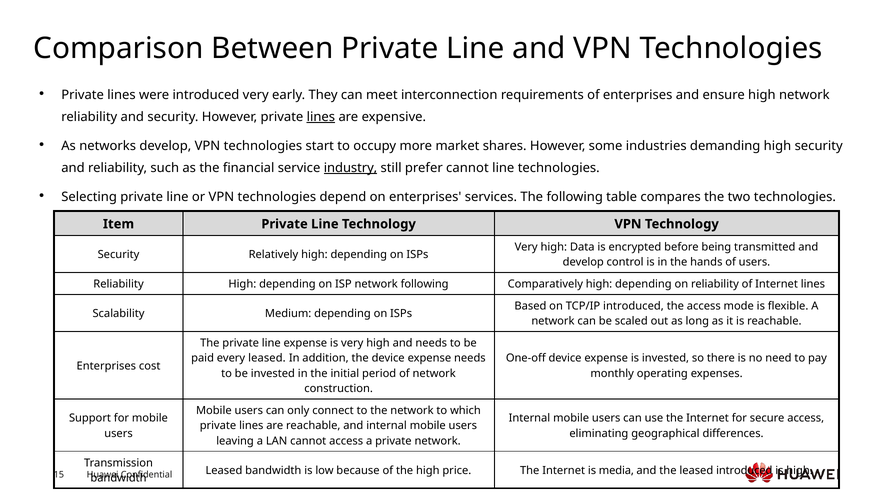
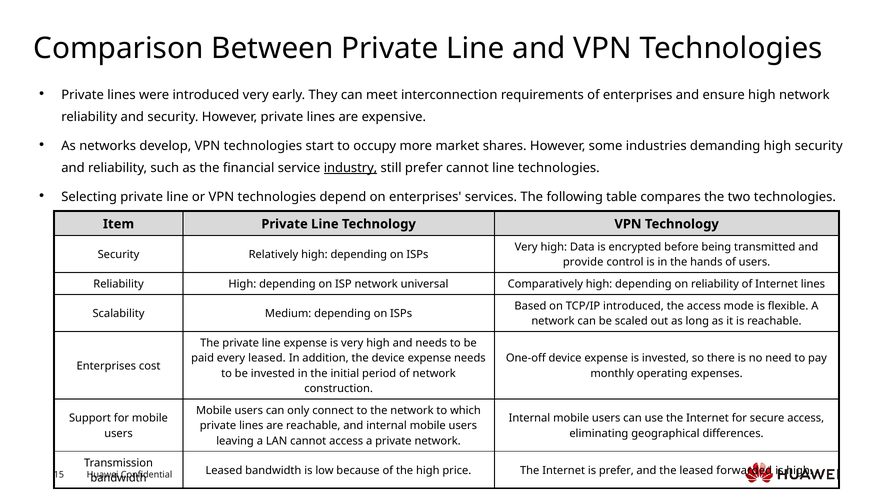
lines at (321, 117) underline: present -> none
develop at (583, 262): develop -> provide
network following: following -> universal
is media: media -> prefer
leased introduced: introduced -> forwarded
